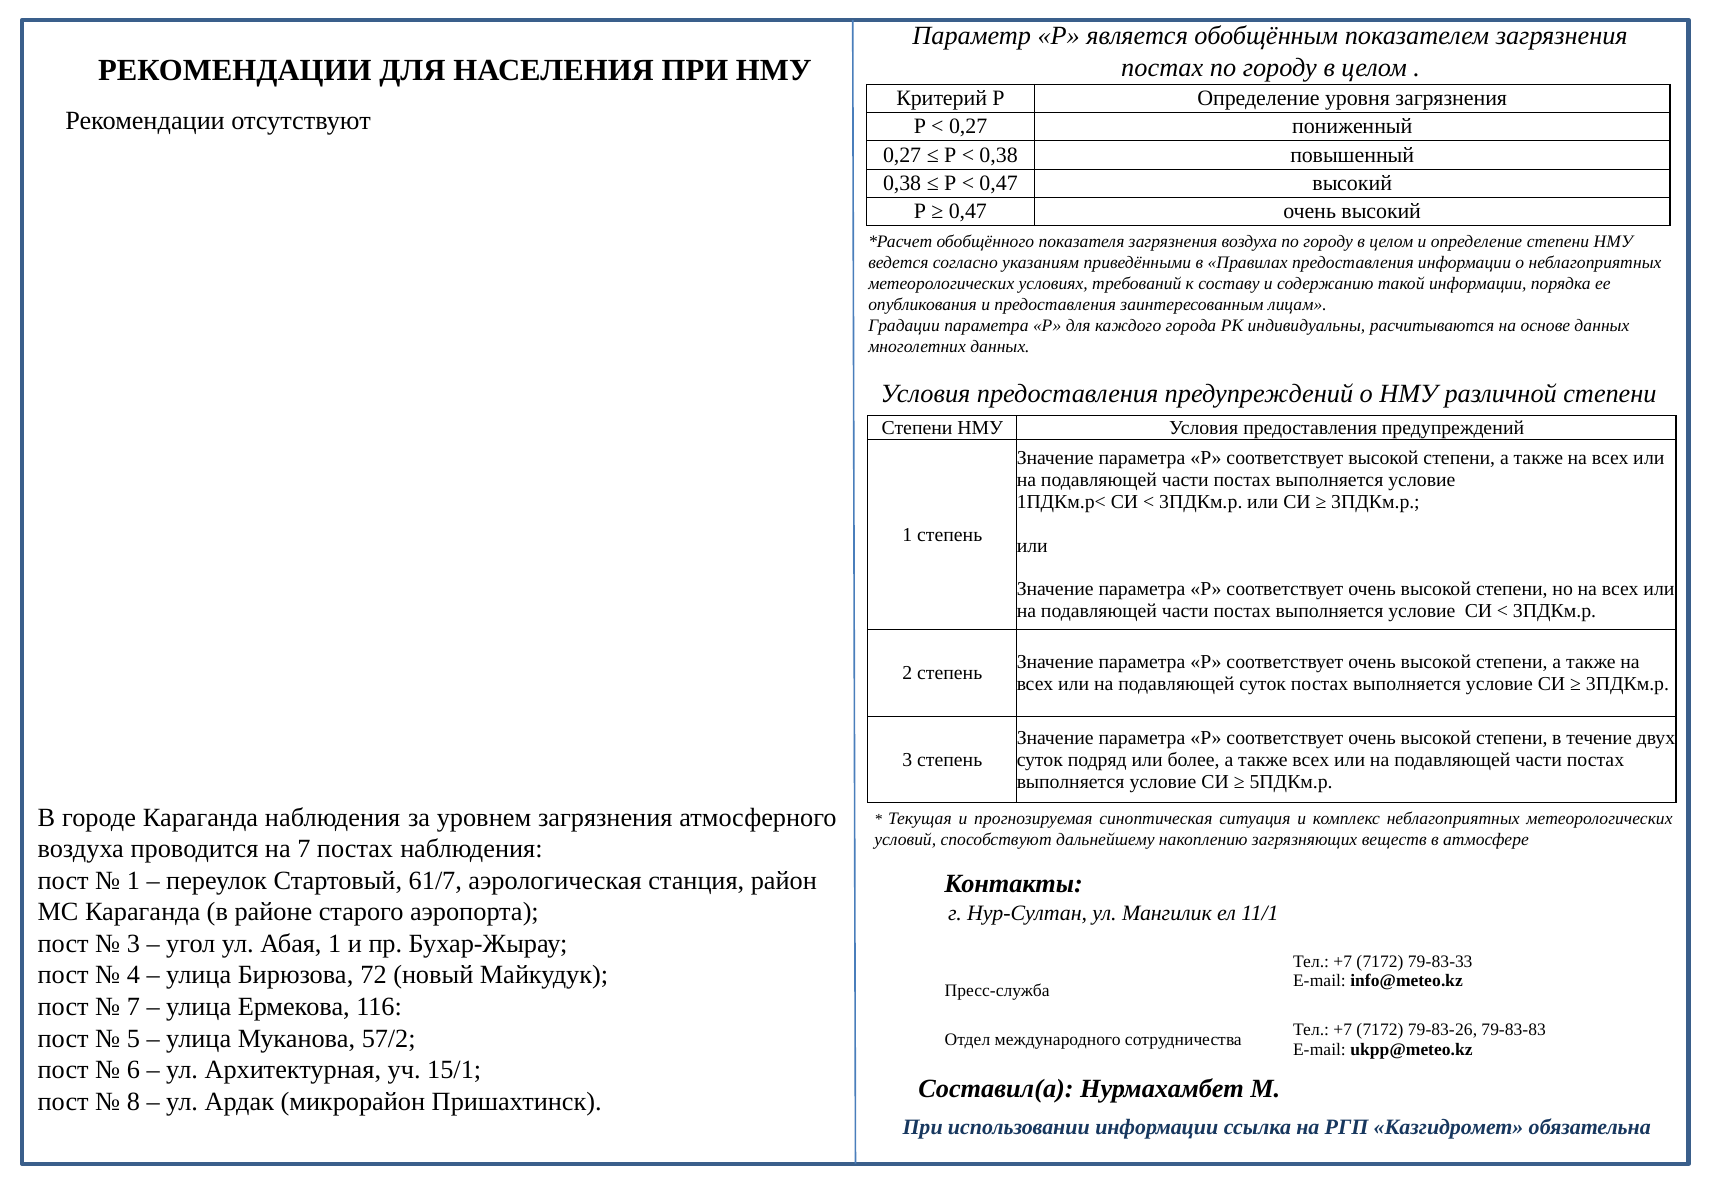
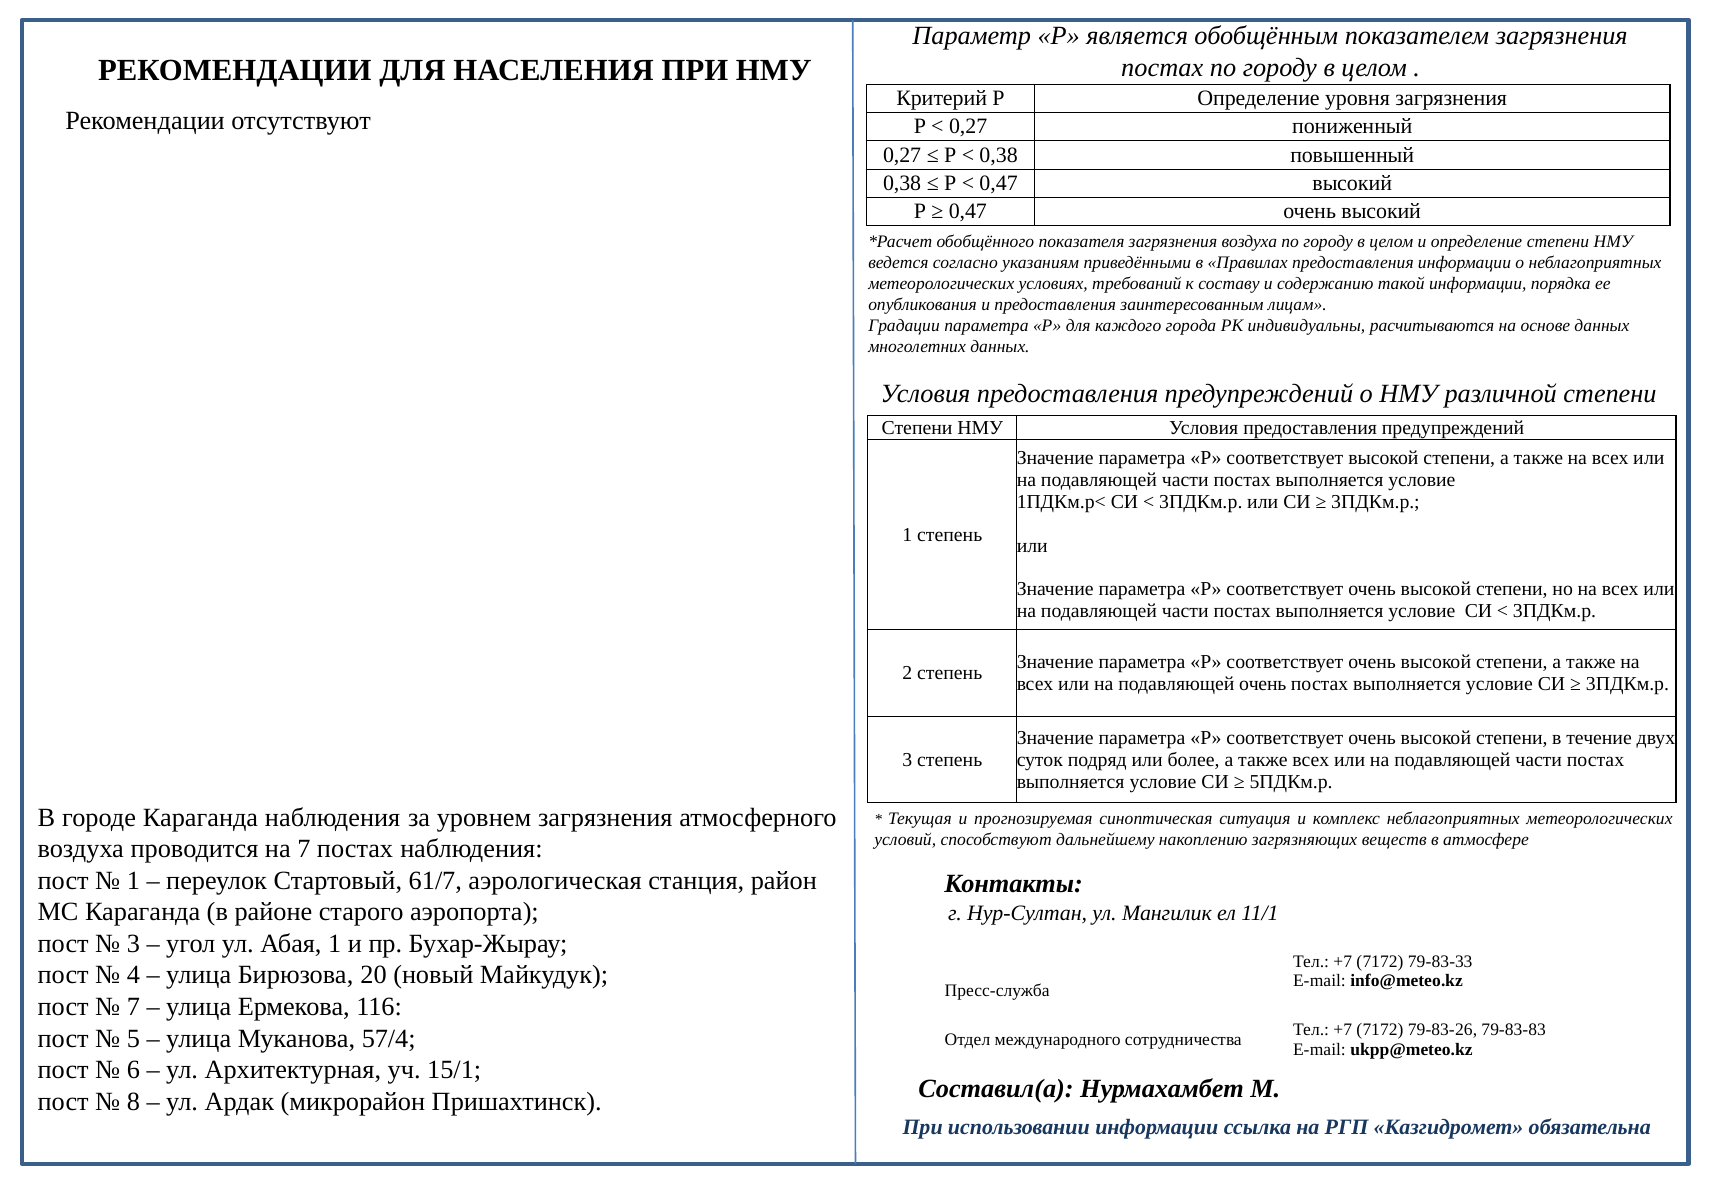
подавляющей суток: суток -> очень
72: 72 -> 20
57/2: 57/2 -> 57/4
